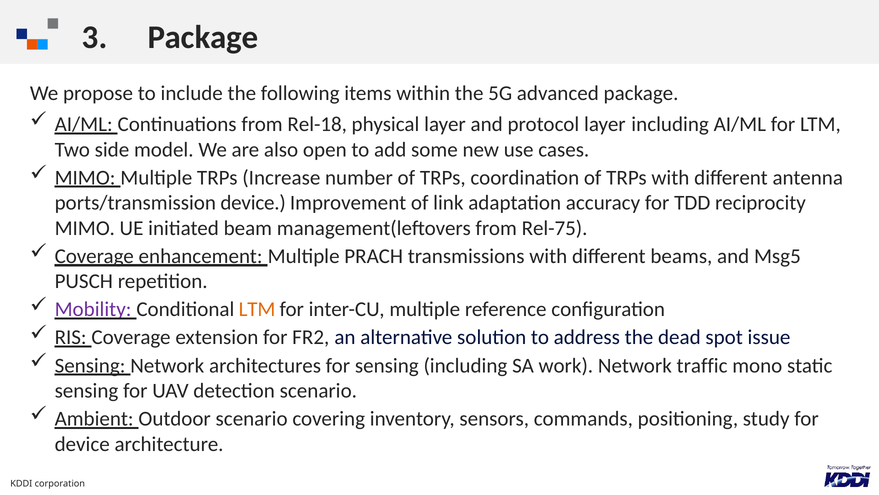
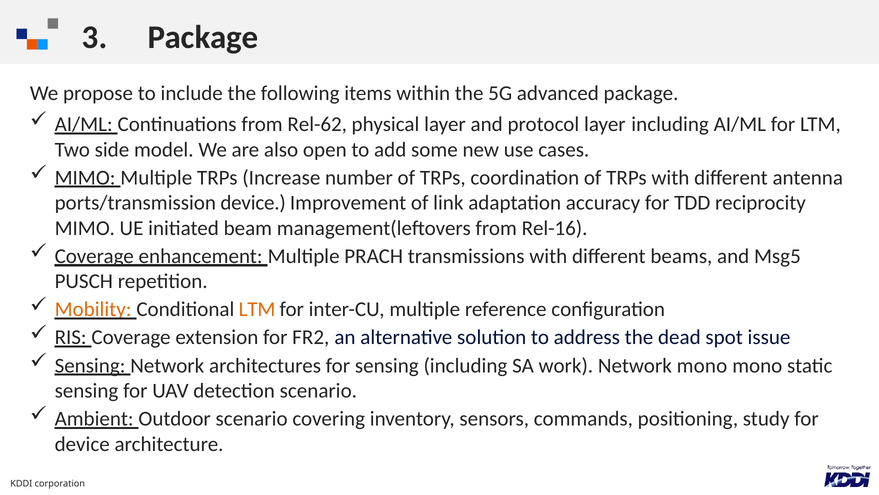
Rel-18: Rel-18 -> Rel-62
Rel-75: Rel-75 -> Rel-16
Mobility colour: purple -> orange
Network traffic: traffic -> mono
